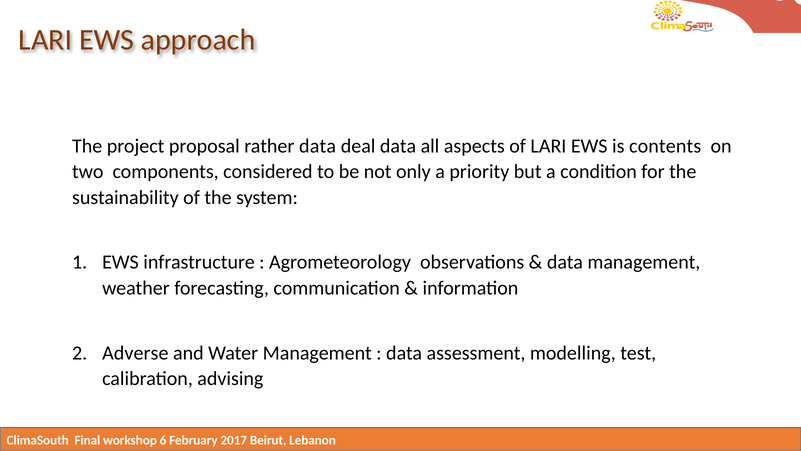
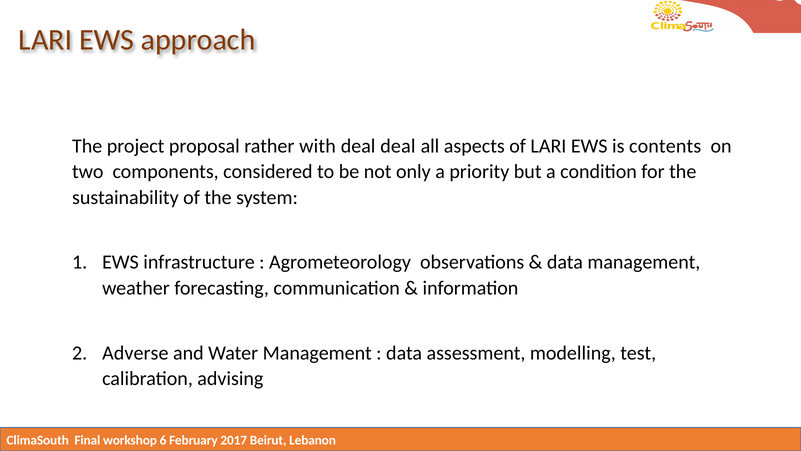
rather data: data -> with
deal data: data -> deal
